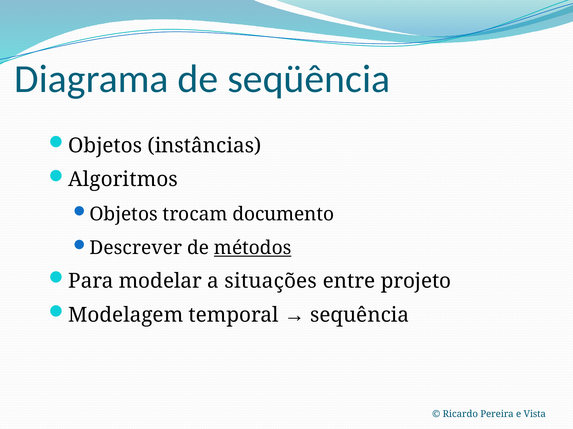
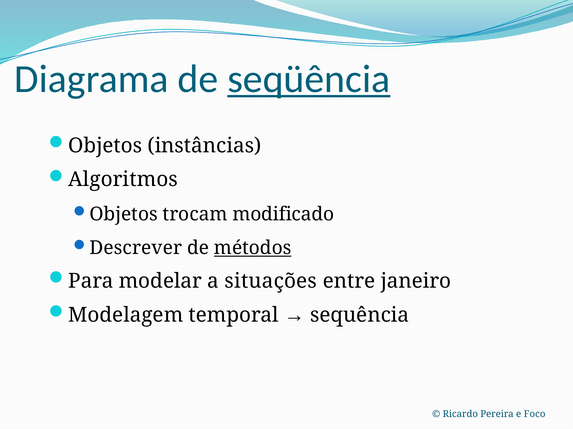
seqüência underline: none -> present
documento: documento -> modificado
projeto: projeto -> janeiro
Vista: Vista -> Foco
